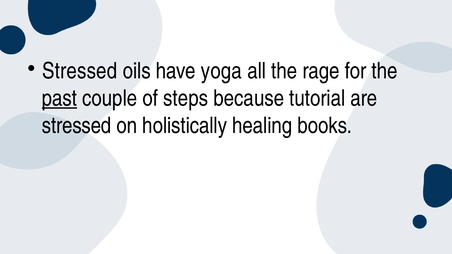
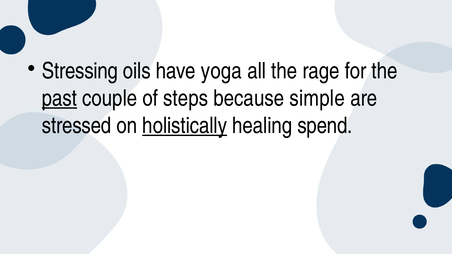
Stressed at (80, 71): Stressed -> Stressing
tutorial: tutorial -> simple
holistically underline: none -> present
books: books -> spend
